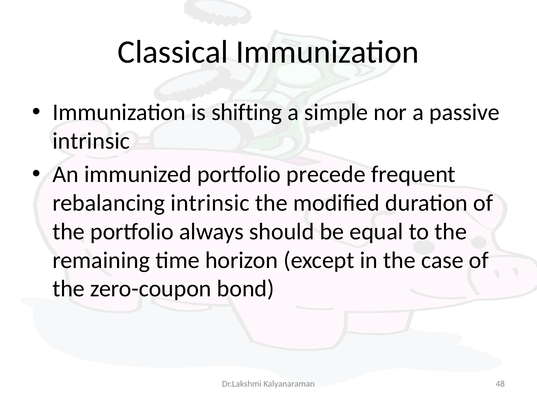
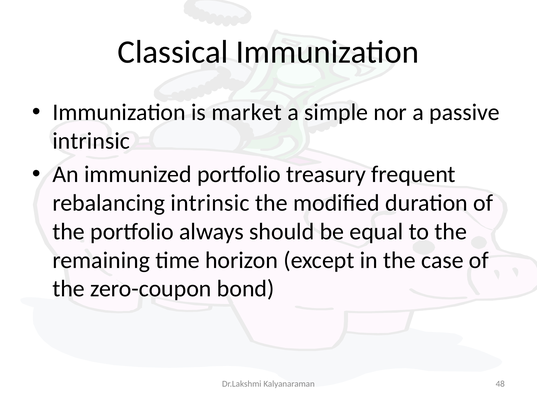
shifting: shifting -> market
precede: precede -> treasury
